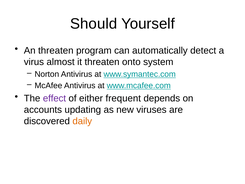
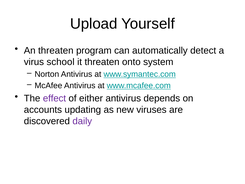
Should: Should -> Upload
almost: almost -> school
either frequent: frequent -> antivirus
daily colour: orange -> purple
